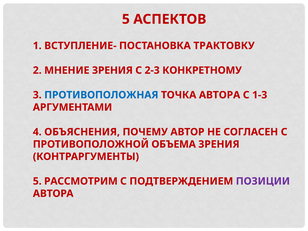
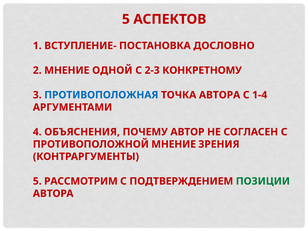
ТРАКТОВКУ: ТРАКТОВКУ -> ДОСЛОВНО
МНЕНИЕ ЗРЕНИЯ: ЗРЕНИЯ -> ОДНОЙ
1-3: 1-3 -> 1-4
ПРОТИВОПОЛОЖНОЙ ОБЪЕМА: ОБЪЕМА -> МНЕНИЕ
ПОЗИЦИИ colour: purple -> green
